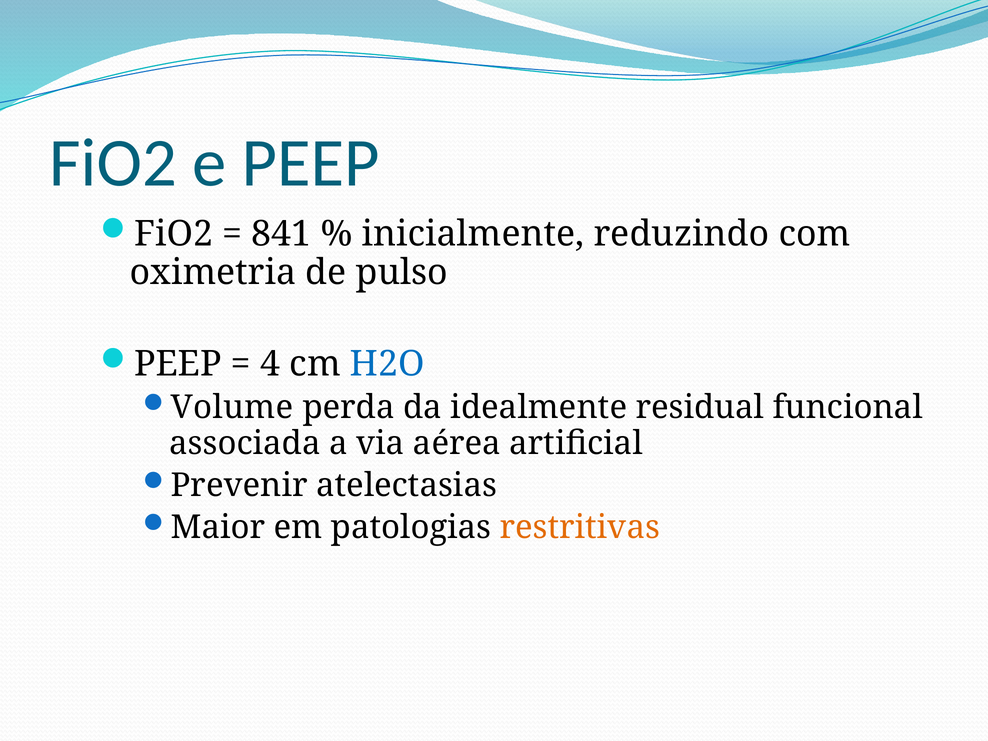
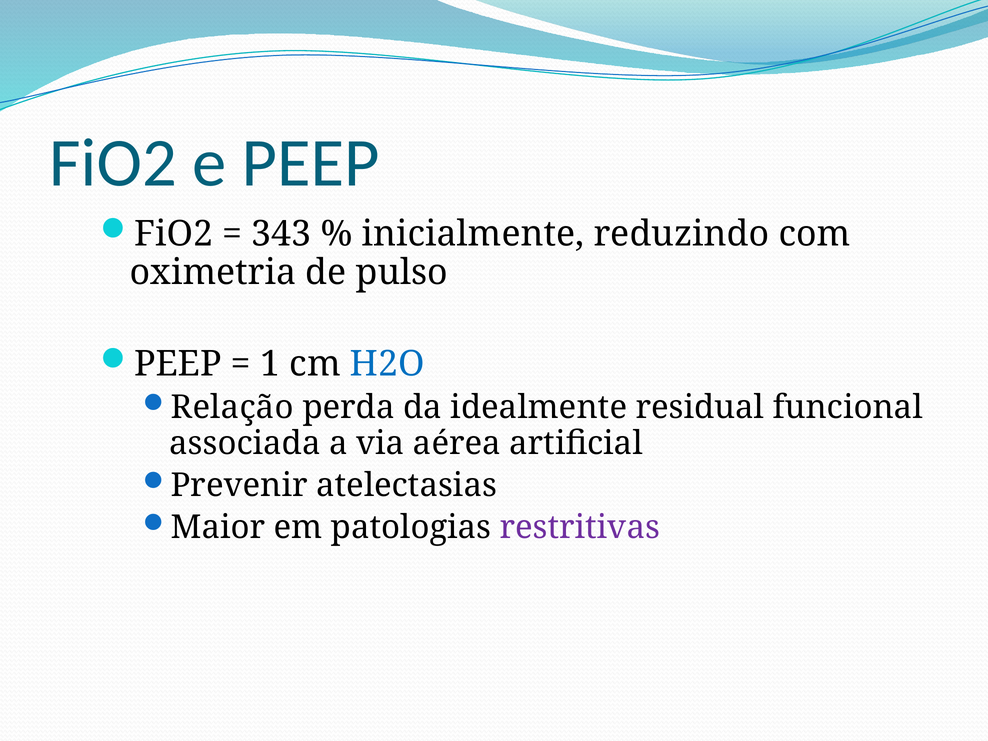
841: 841 -> 343
4: 4 -> 1
Volume: Volume -> Relação
restritivas colour: orange -> purple
